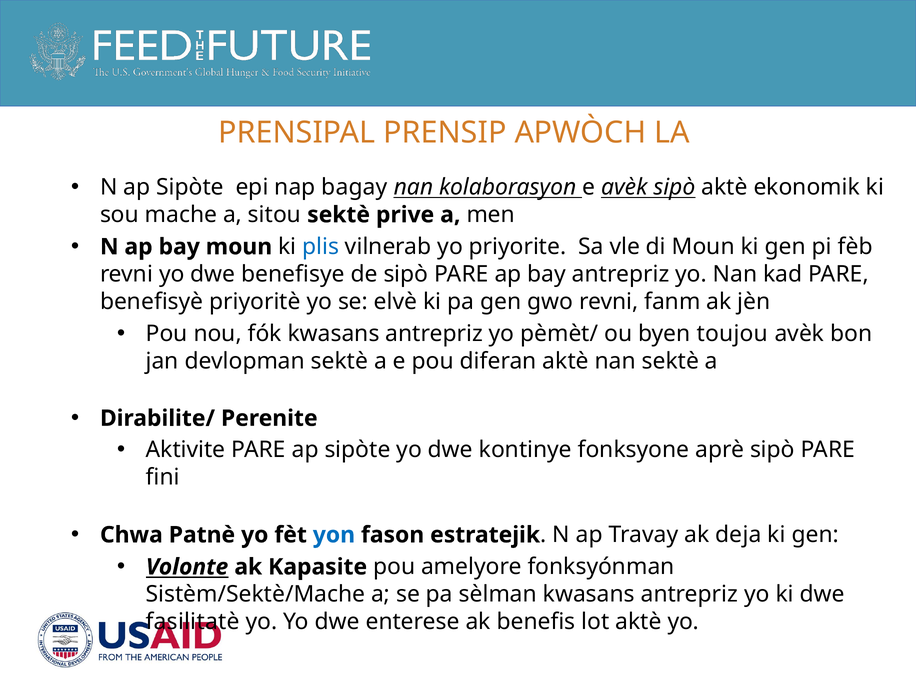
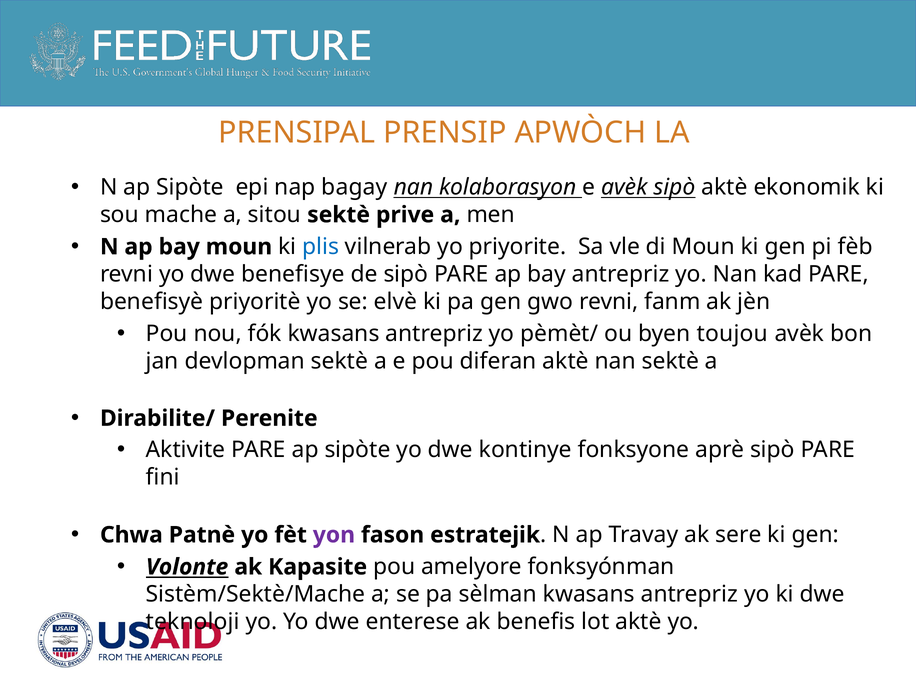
yon colour: blue -> purple
deja: deja -> sere
fasilitatè: fasilitatè -> teknoloji
